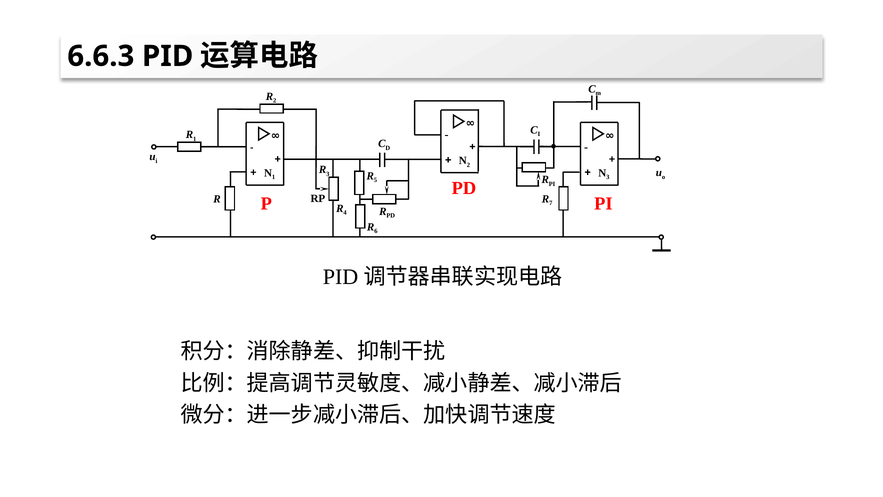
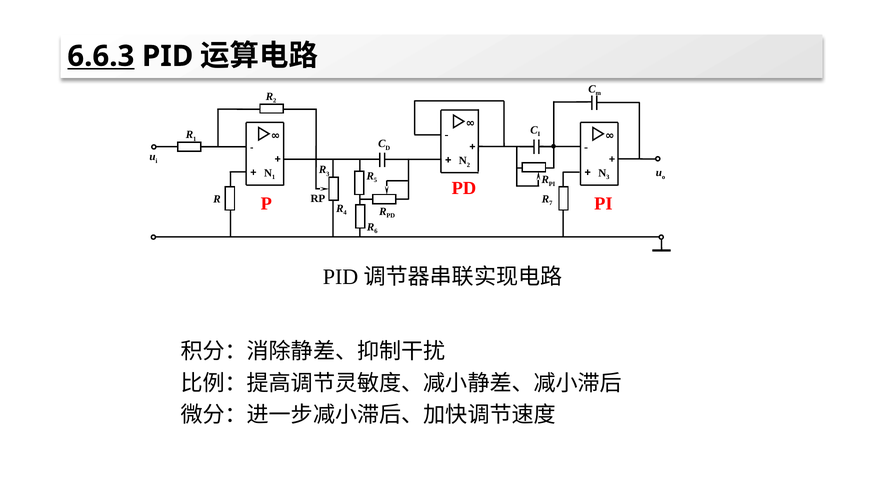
6.6.3 underline: none -> present
